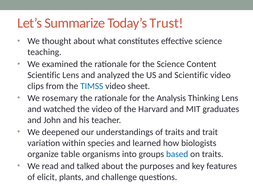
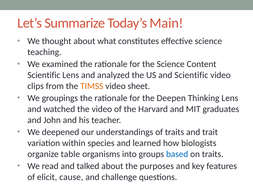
Trust: Trust -> Main
TIMSS colour: blue -> orange
rosemary: rosemary -> groupings
Analysis: Analysis -> Deepen
plants: plants -> cause
